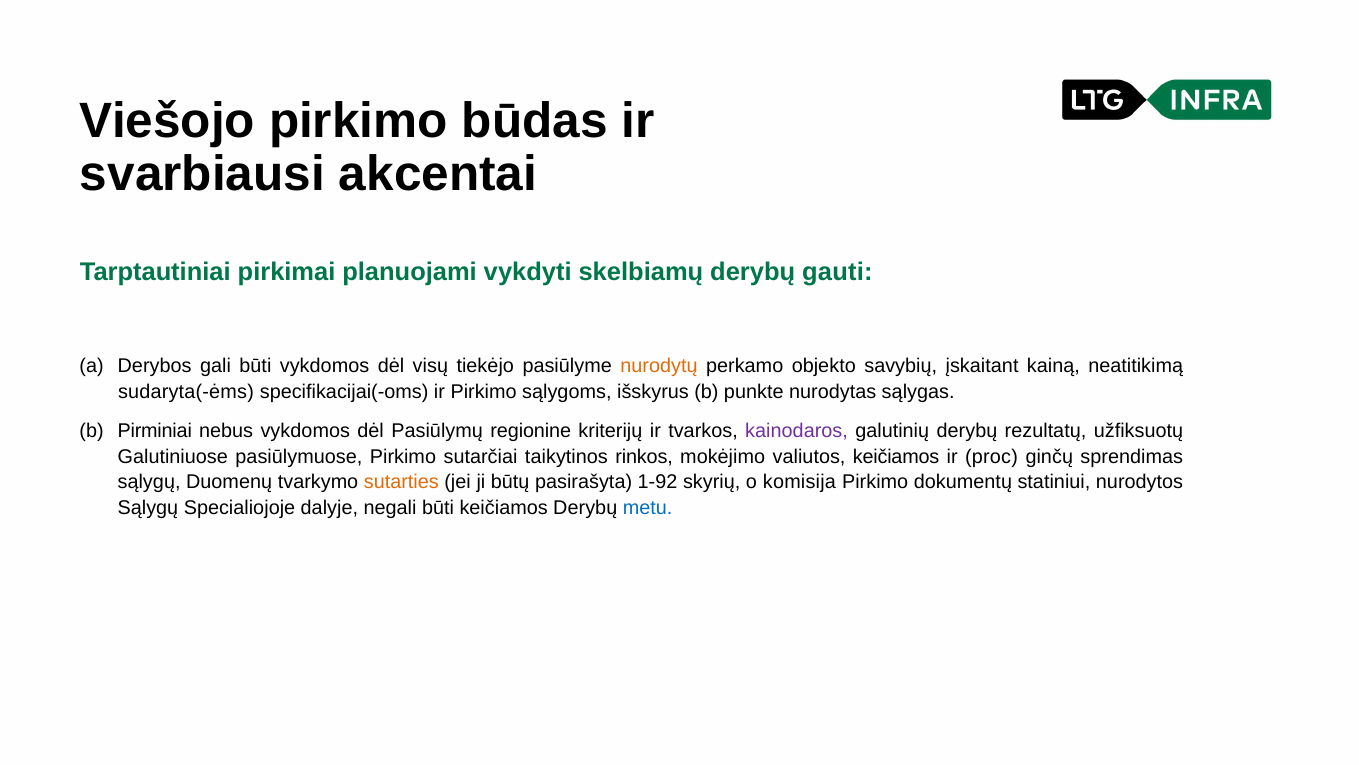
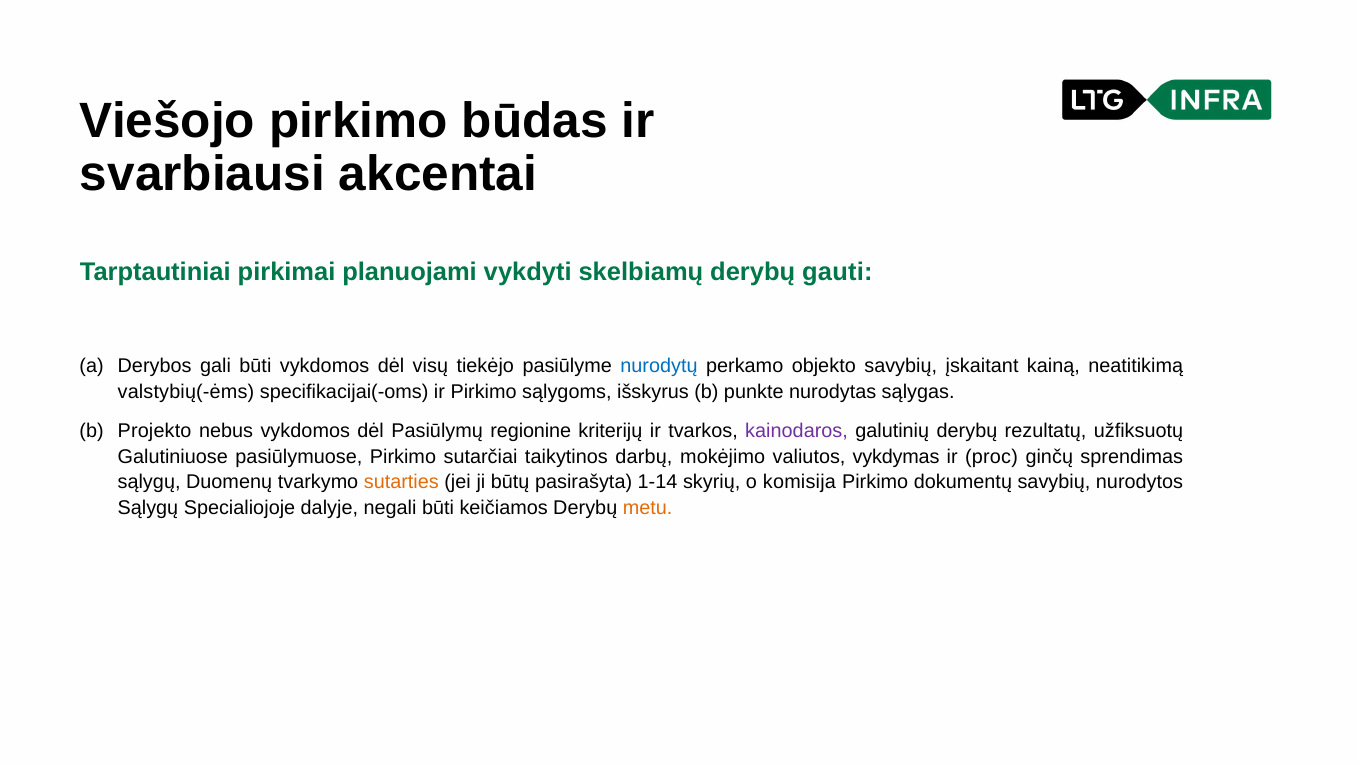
nurodytų colour: orange -> blue
sudaryta(-ėms: sudaryta(-ėms -> valstybių(-ėms
Pirminiai: Pirminiai -> Projekto
rinkos: rinkos -> darbų
valiutos keičiamos: keičiamos -> vykdymas
1-92: 1-92 -> 1-14
dokumentų statiniui: statiniui -> savybių
metu colour: blue -> orange
